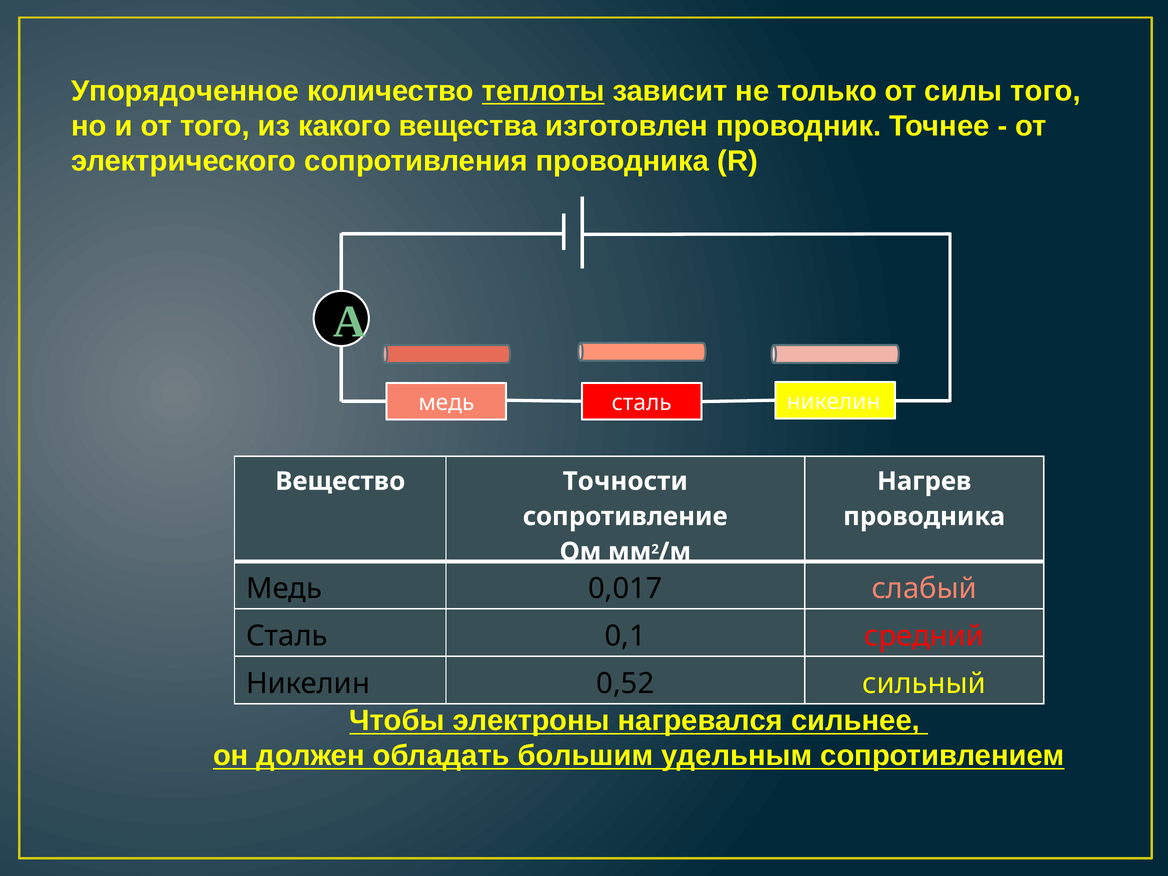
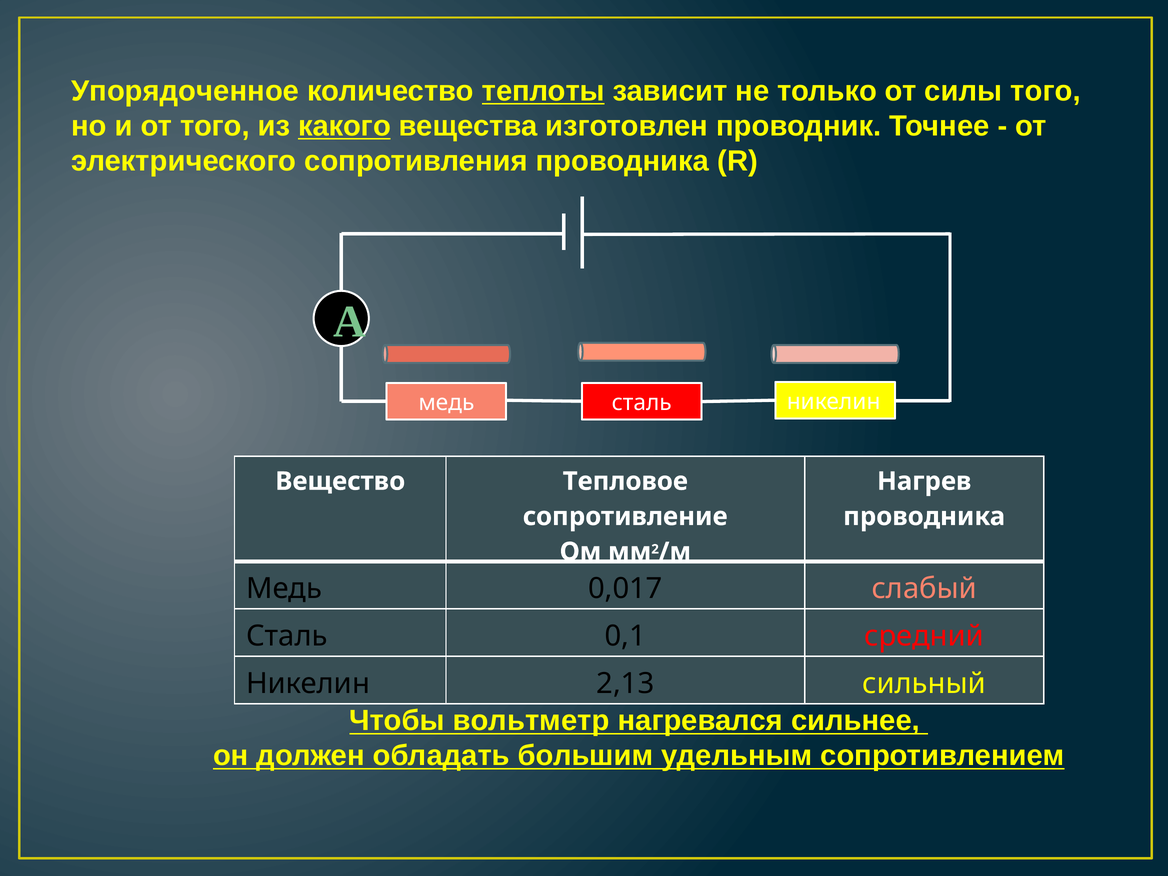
какого underline: none -> present
Точности: Точности -> Тепловое
0,52: 0,52 -> 2,13
электроны: электроны -> вольтметр
